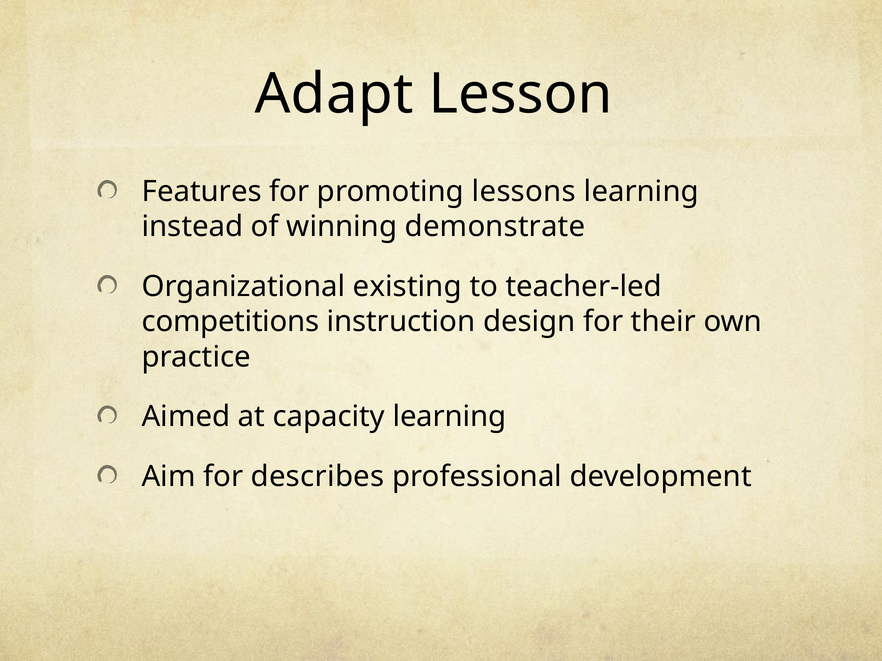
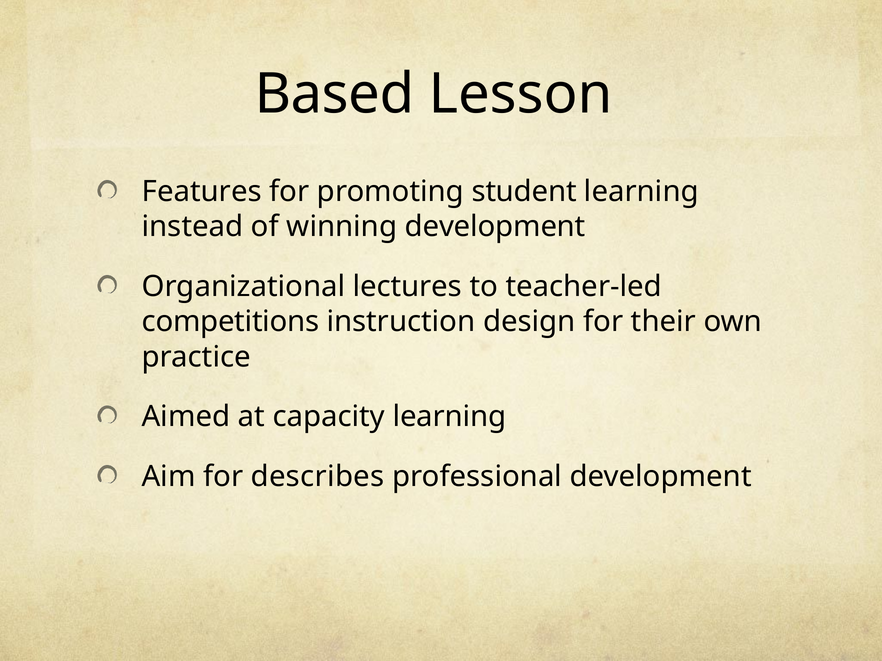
Adapt: Adapt -> Based
lessons: lessons -> student
winning demonstrate: demonstrate -> development
existing: existing -> lectures
